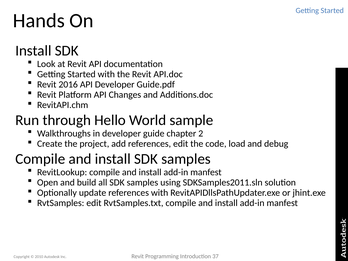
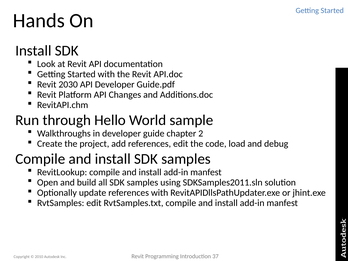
2016: 2016 -> 2030
